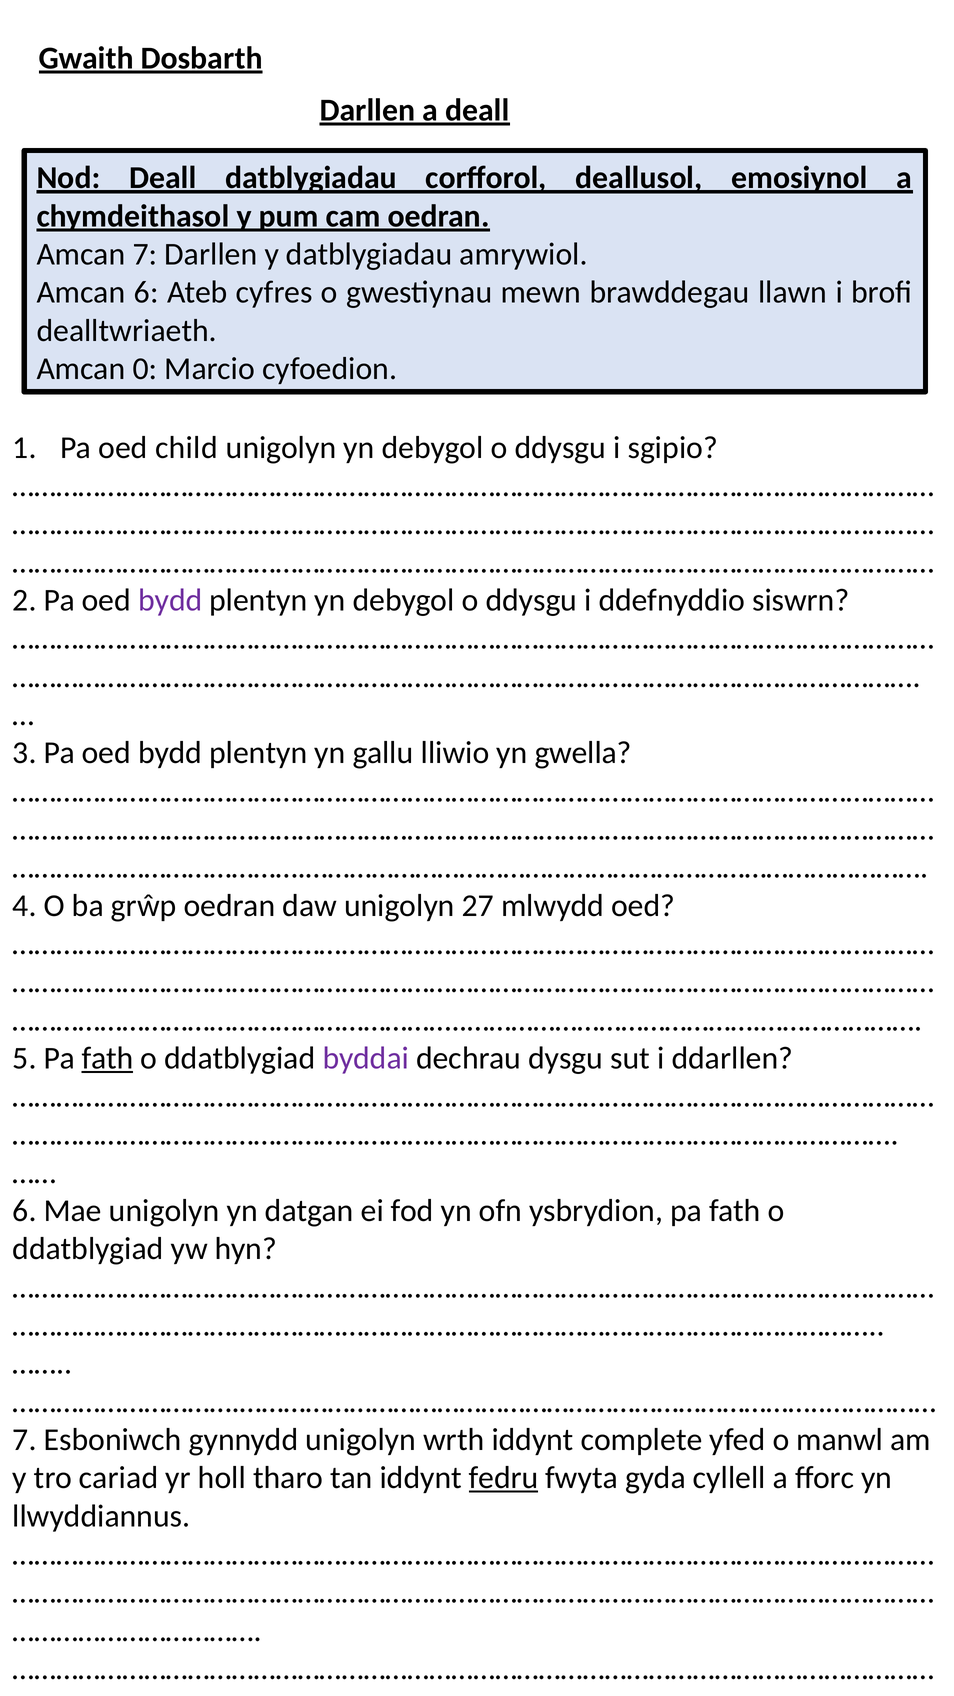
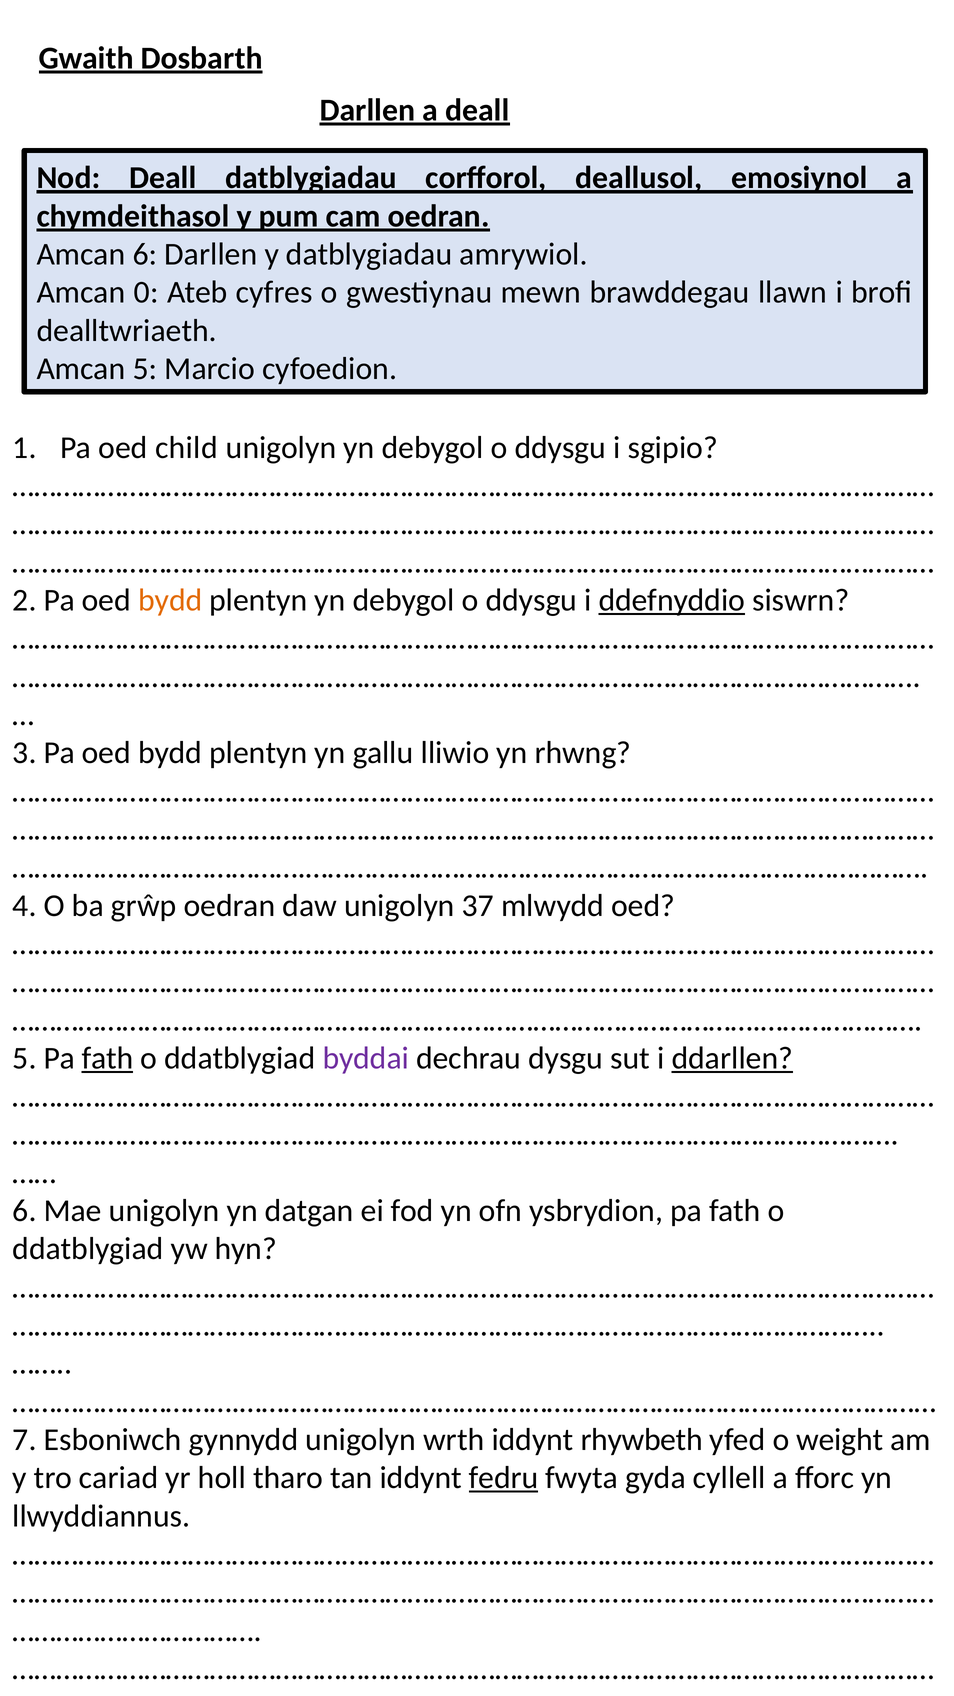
Amcan 7: 7 -> 6
Amcan 6: 6 -> 0
Amcan 0: 0 -> 5
bydd at (170, 600) colour: purple -> orange
ddefnyddio underline: none -> present
gwella: gwella -> rhwng
27: 27 -> 37
ddarllen underline: none -> present
complete: complete -> rhywbeth
manwl: manwl -> weight
